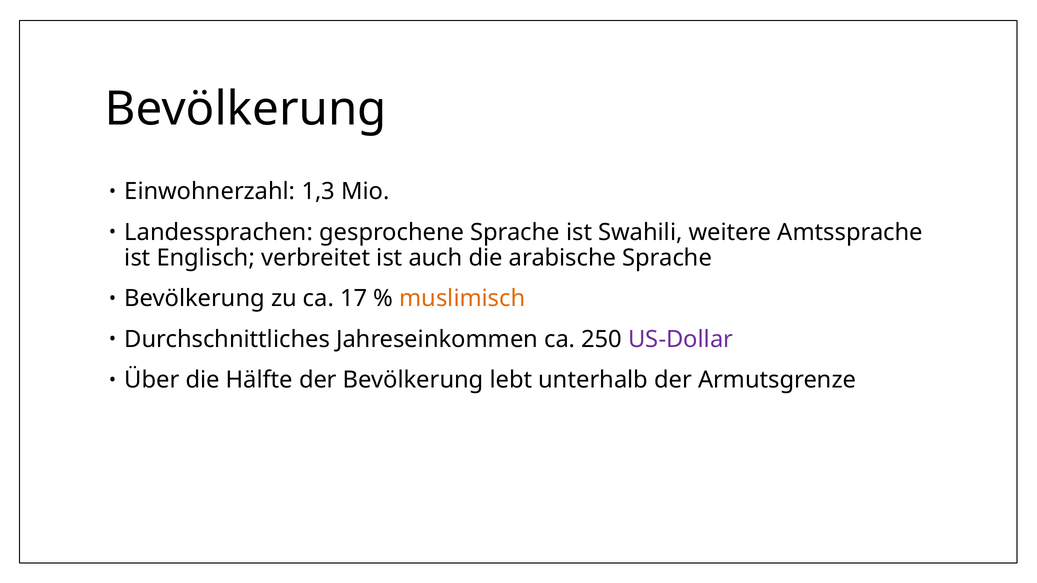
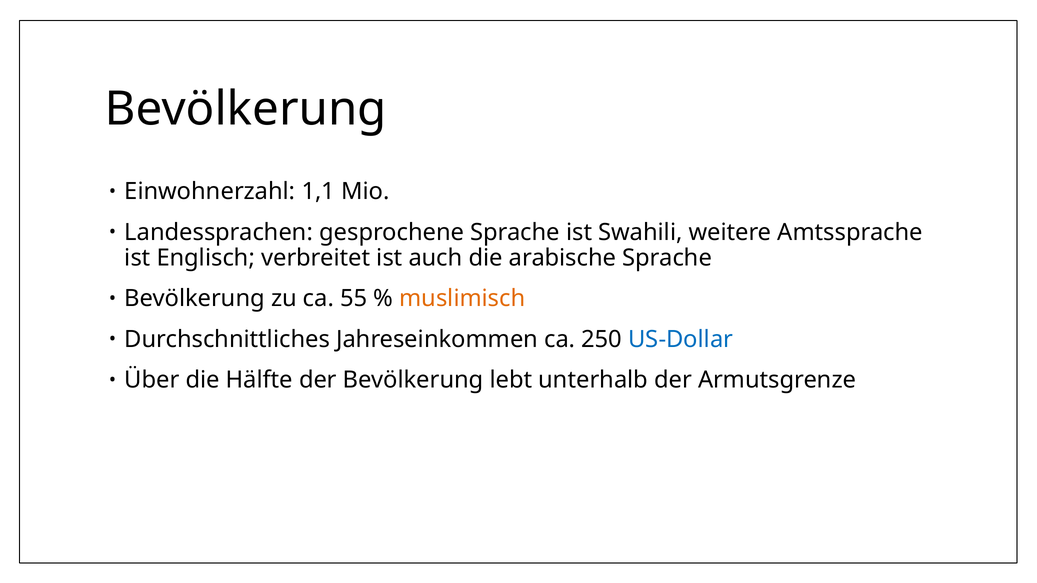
1,3: 1,3 -> 1,1
17: 17 -> 55
US-Dollar colour: purple -> blue
